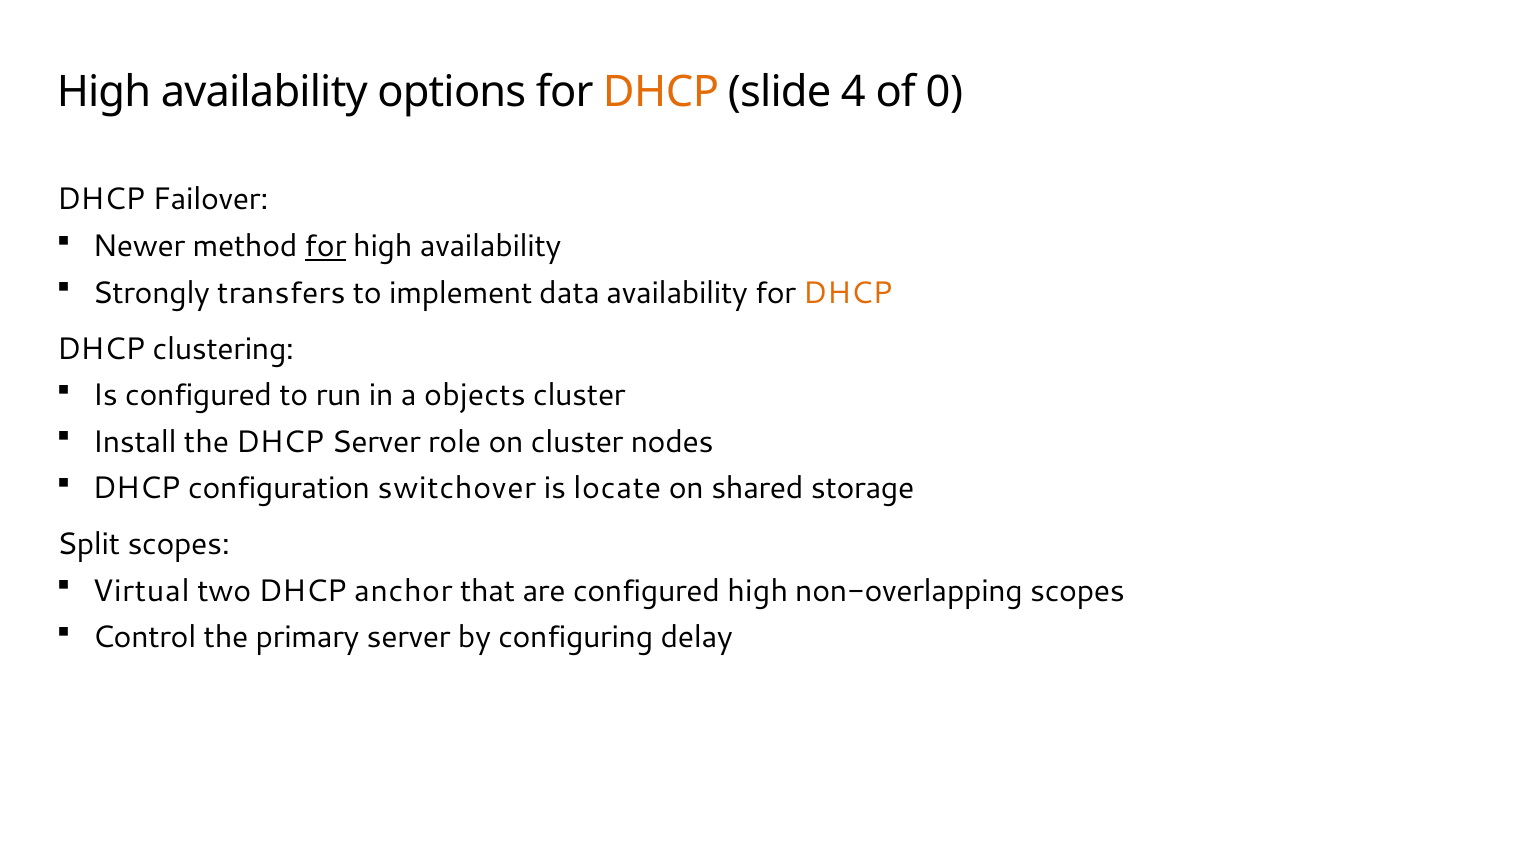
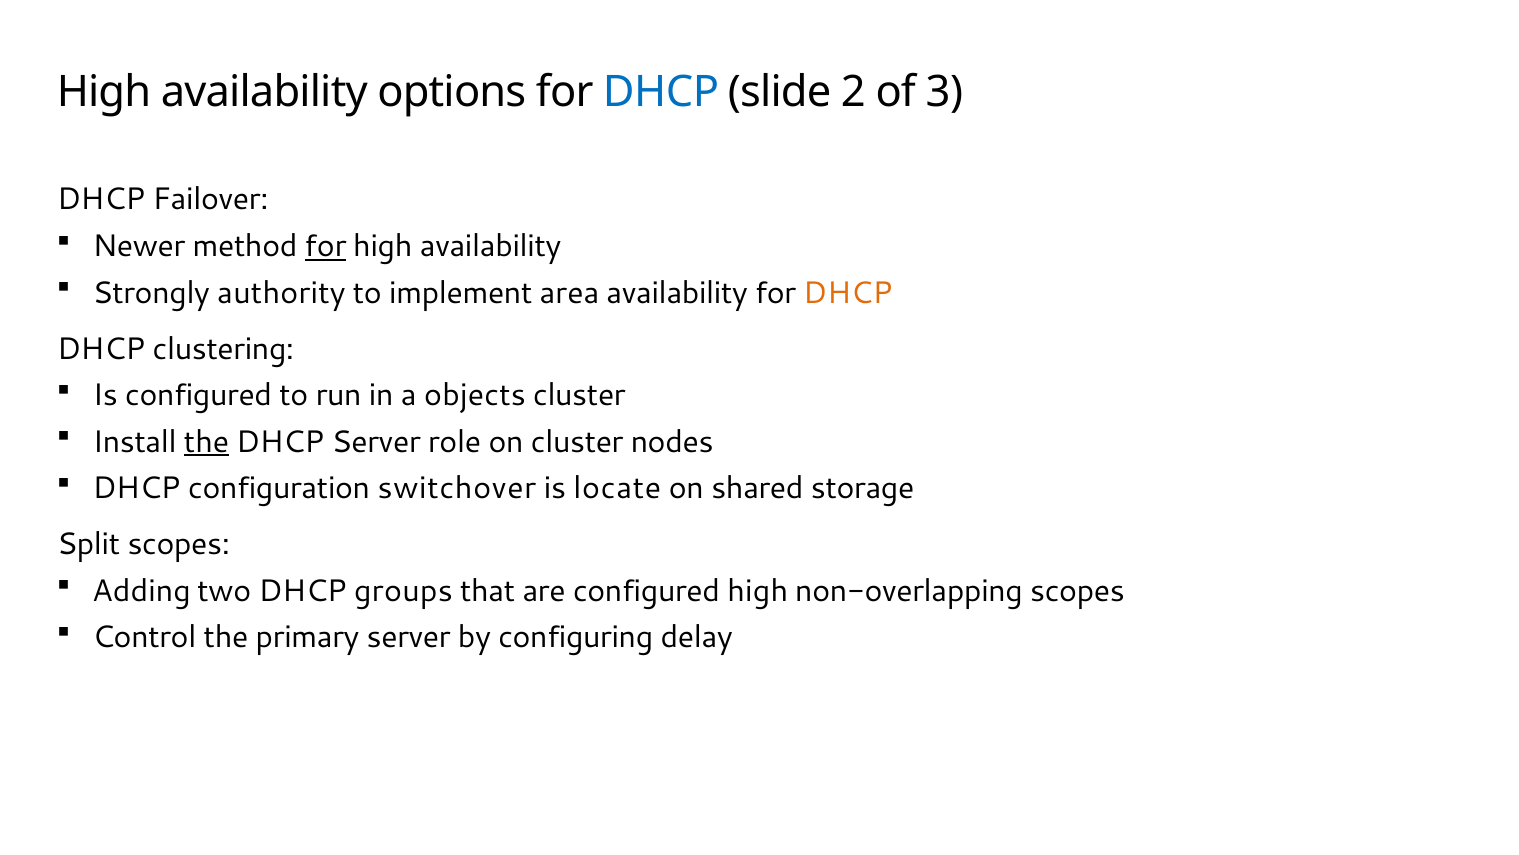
DHCP at (661, 93) colour: orange -> blue
4: 4 -> 2
0: 0 -> 3
transfers: transfers -> authority
data: data -> area
the at (207, 442) underline: none -> present
Virtual: Virtual -> Adding
anchor: anchor -> groups
